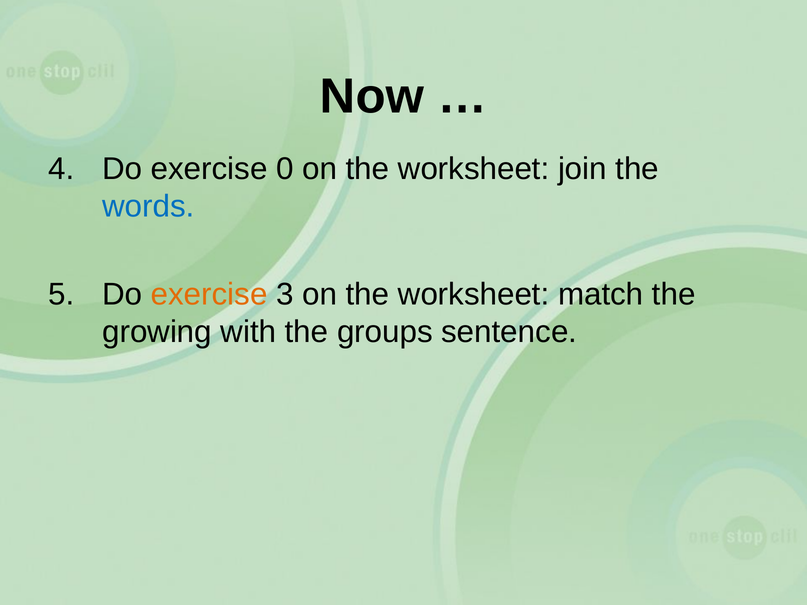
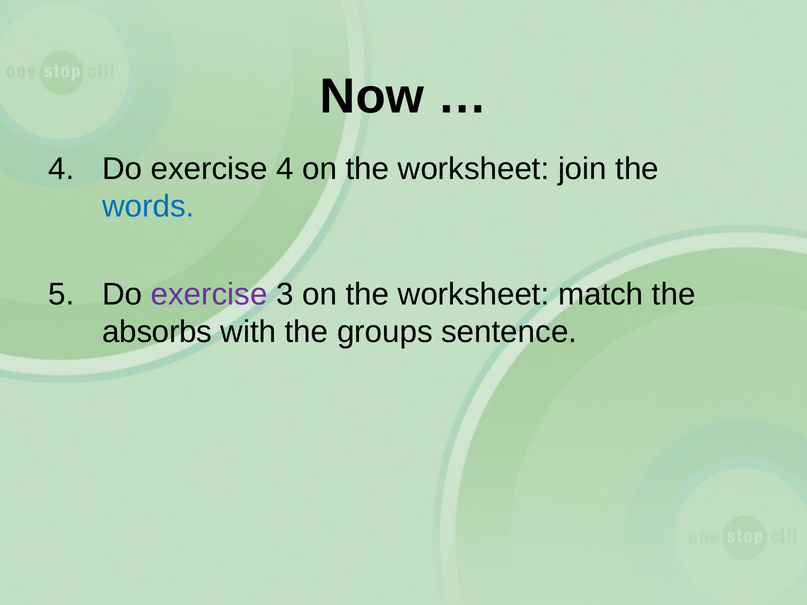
exercise 0: 0 -> 4
exercise at (209, 294) colour: orange -> purple
growing: growing -> absorbs
